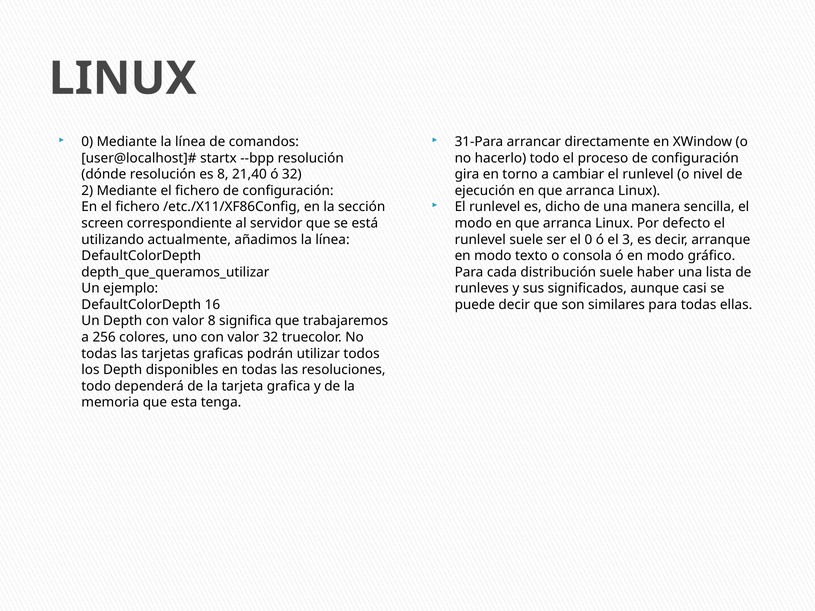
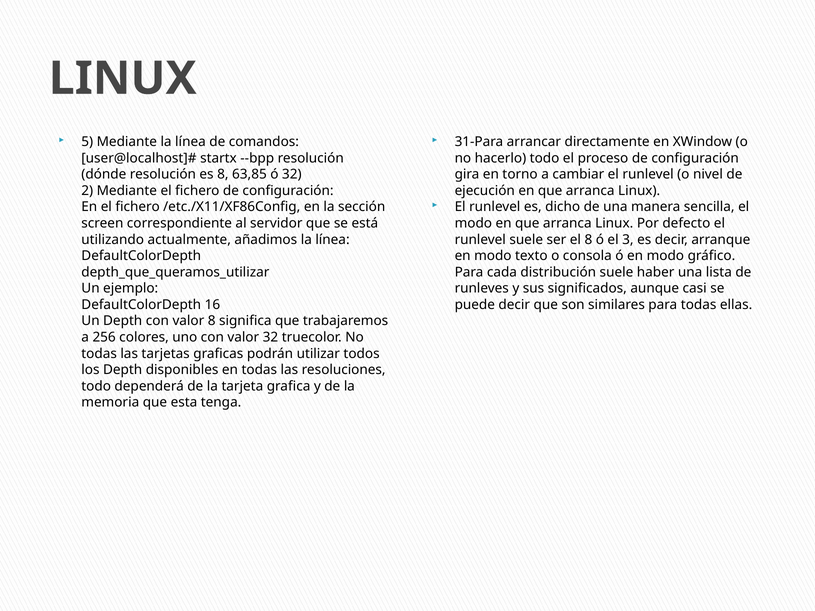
0 at (87, 142): 0 -> 5
21,40: 21,40 -> 63,85
el 0: 0 -> 8
